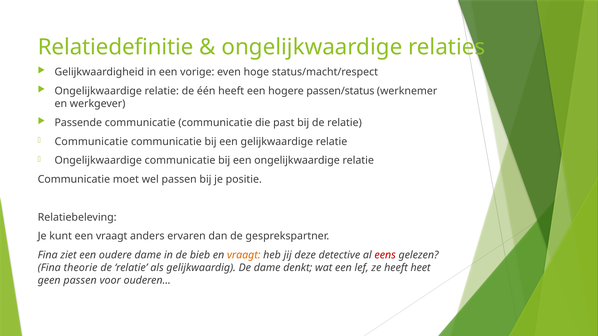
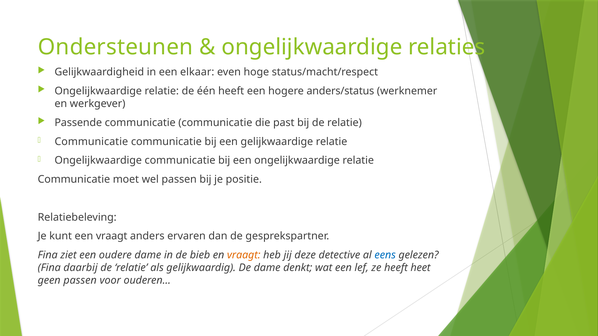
Relatiedefinitie: Relatiedefinitie -> Ondersteunen
vorige: vorige -> elkaar
passen/status: passen/status -> anders/status
eens colour: red -> blue
theorie: theorie -> daarbij
